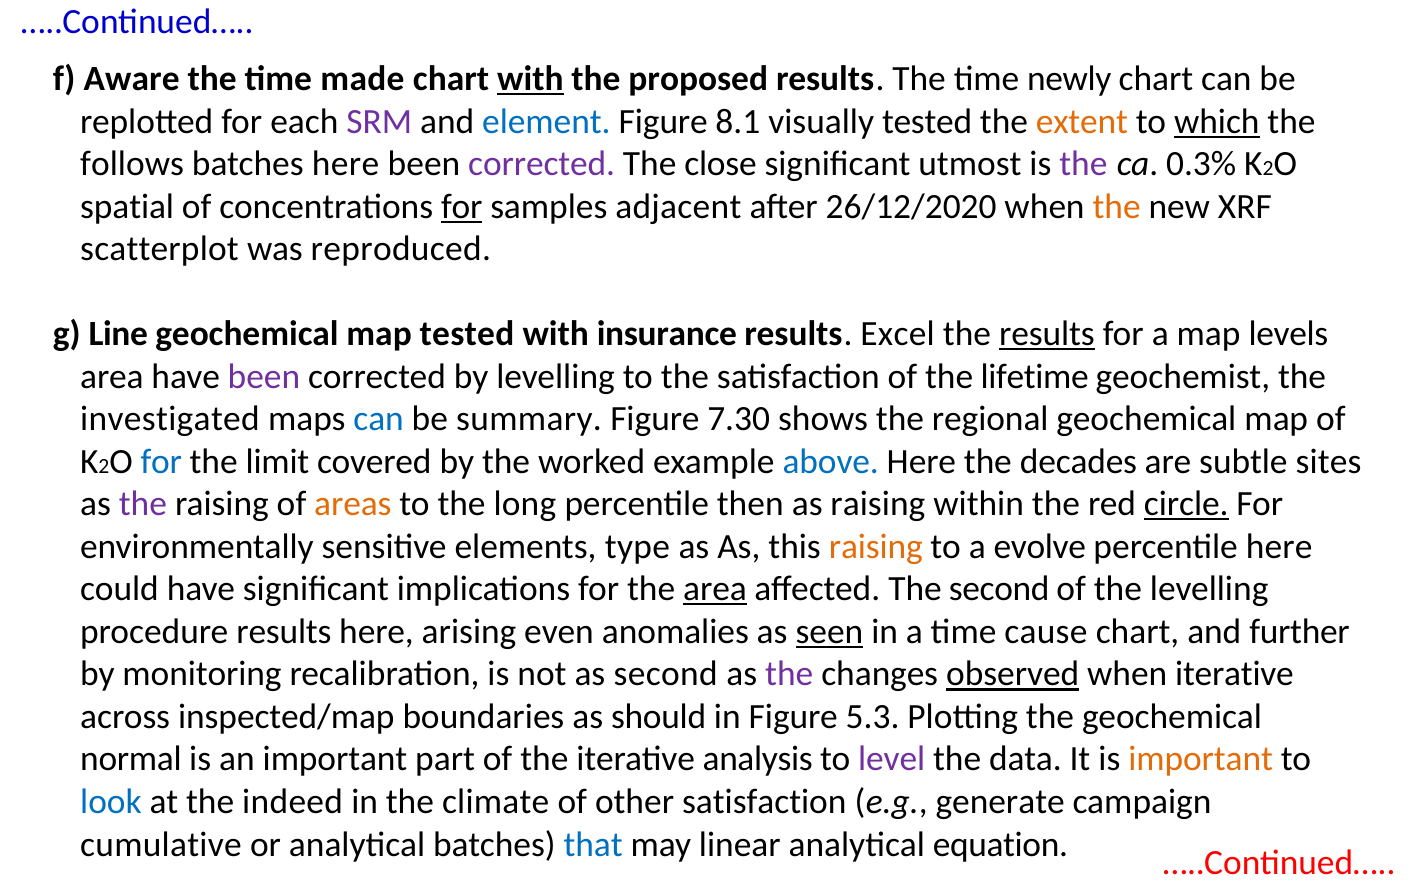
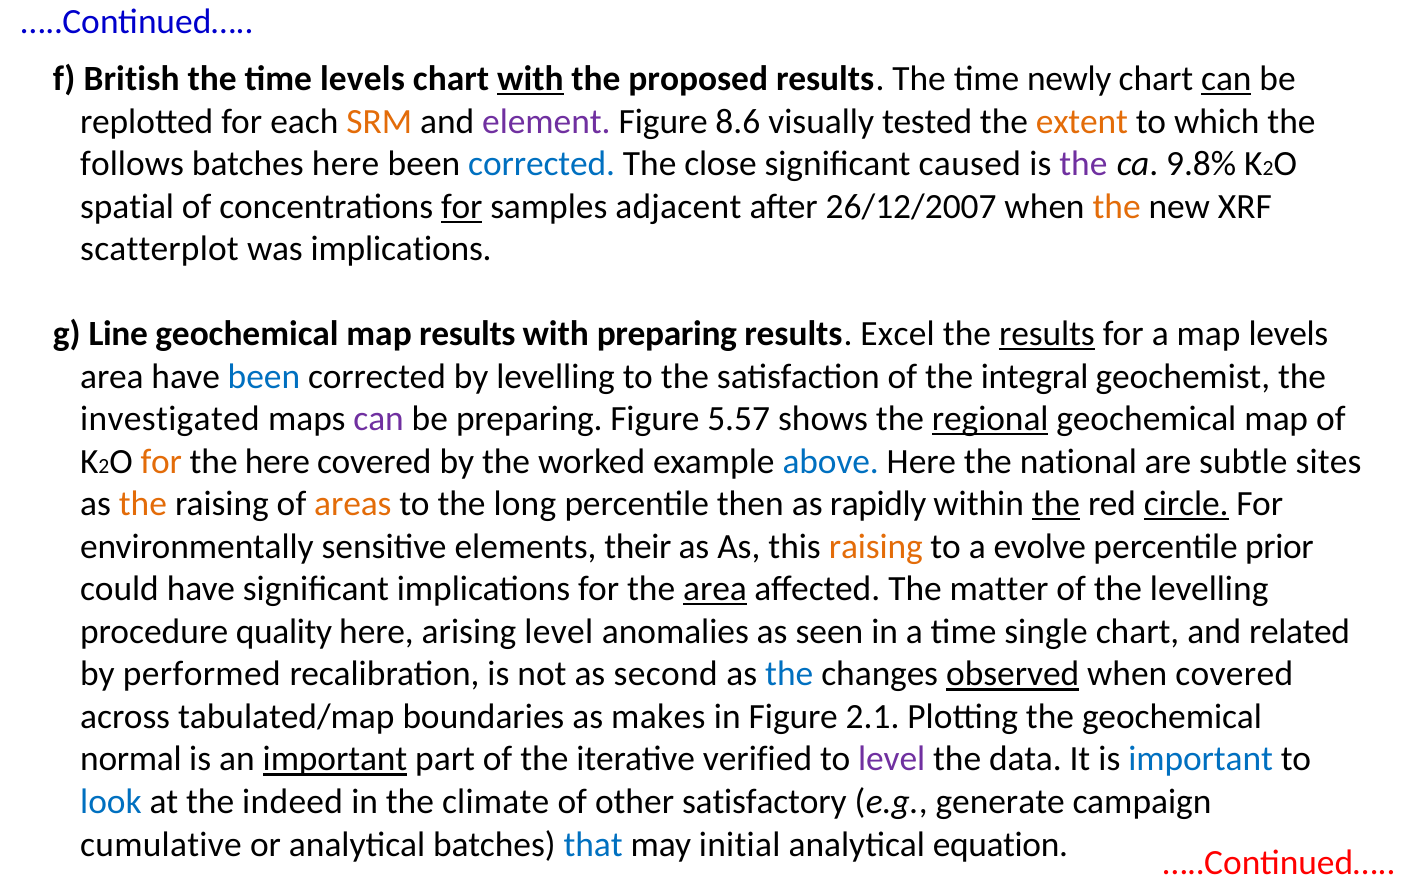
Aware: Aware -> British
time made: made -> levels
can at (1226, 79) underline: none -> present
SRM colour: purple -> orange
element colour: blue -> purple
8.1: 8.1 -> 8.6
which underline: present -> none
corrected at (542, 164) colour: purple -> blue
utmost: utmost -> caused
0.3%: 0.3% -> 9.8%
26/12/2020: 26/12/2020 -> 26/12/2007
was reproduced: reproduced -> implications
map tested: tested -> results
with insurance: insurance -> preparing
been at (264, 376) colour: purple -> blue
lifetime: lifetime -> integral
can at (379, 419) colour: blue -> purple
be summary: summary -> preparing
7.30: 7.30 -> 5.57
regional underline: none -> present
for at (161, 461) colour: blue -> orange
the limit: limit -> here
decades: decades -> national
the at (143, 504) colour: purple -> orange
as raising: raising -> rapidly
the at (1056, 504) underline: none -> present
type: type -> their
percentile here: here -> prior
The second: second -> matter
procedure results: results -> quality
arising even: even -> level
seen underline: present -> none
cause: cause -> single
further: further -> related
monitoring: monitoring -> performed
the at (789, 674) colour: purple -> blue
when iterative: iterative -> covered
inspected/map: inspected/map -> tabulated/map
should: should -> makes
5.3: 5.3 -> 2.1
important at (335, 759) underline: none -> present
analysis: analysis -> verified
important at (1201, 759) colour: orange -> blue
other satisfaction: satisfaction -> satisfactory
linear: linear -> initial
